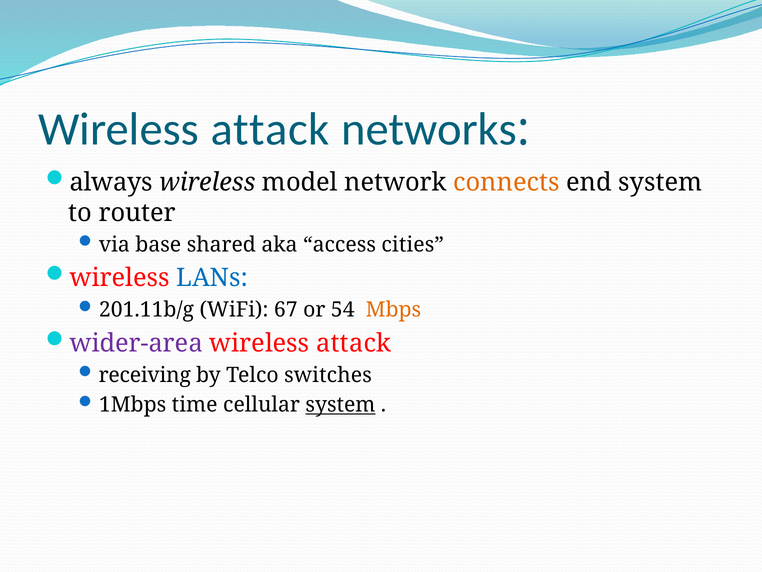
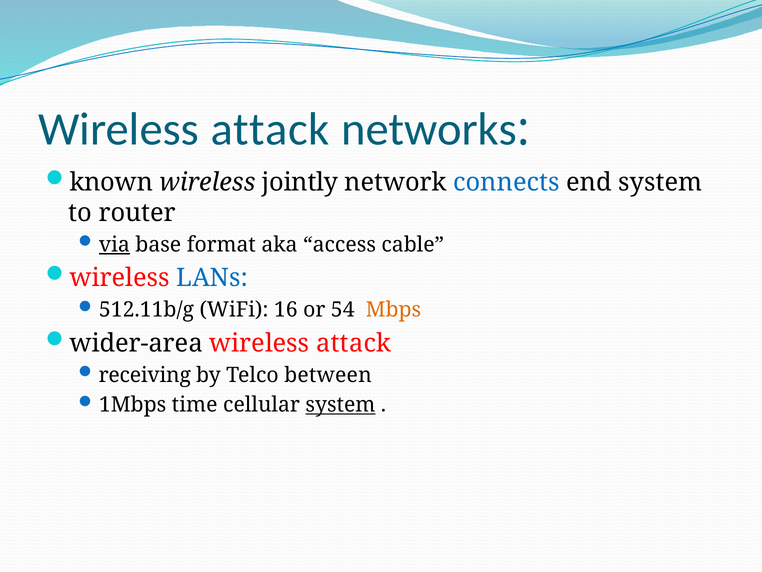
always: always -> known
model: model -> jointly
connects colour: orange -> blue
via underline: none -> present
shared: shared -> format
cities: cities -> cable
201.11b/g: 201.11b/g -> 512.11b/g
67: 67 -> 16
wider-area colour: purple -> black
switches: switches -> between
